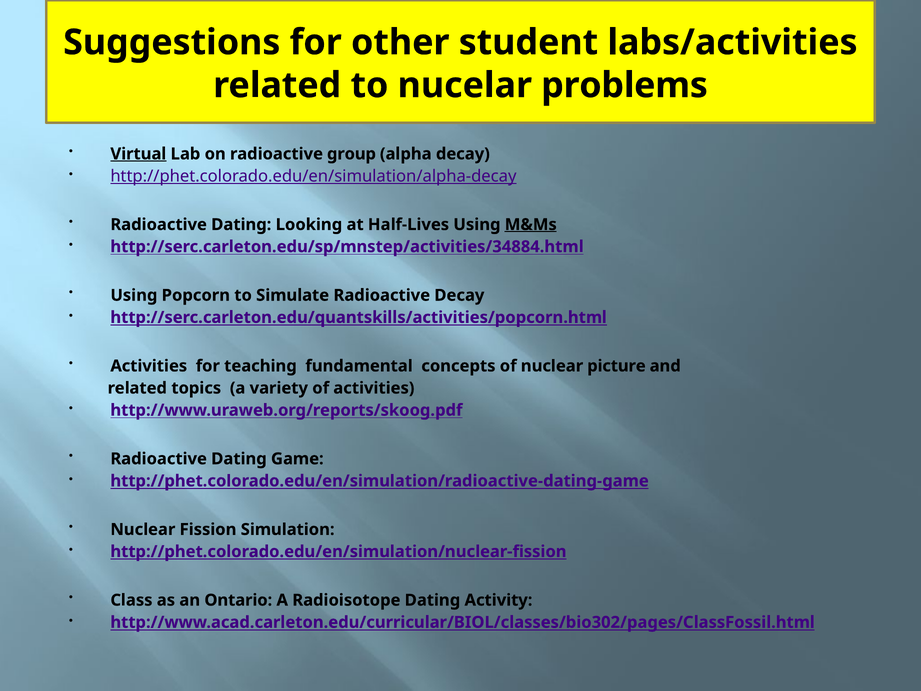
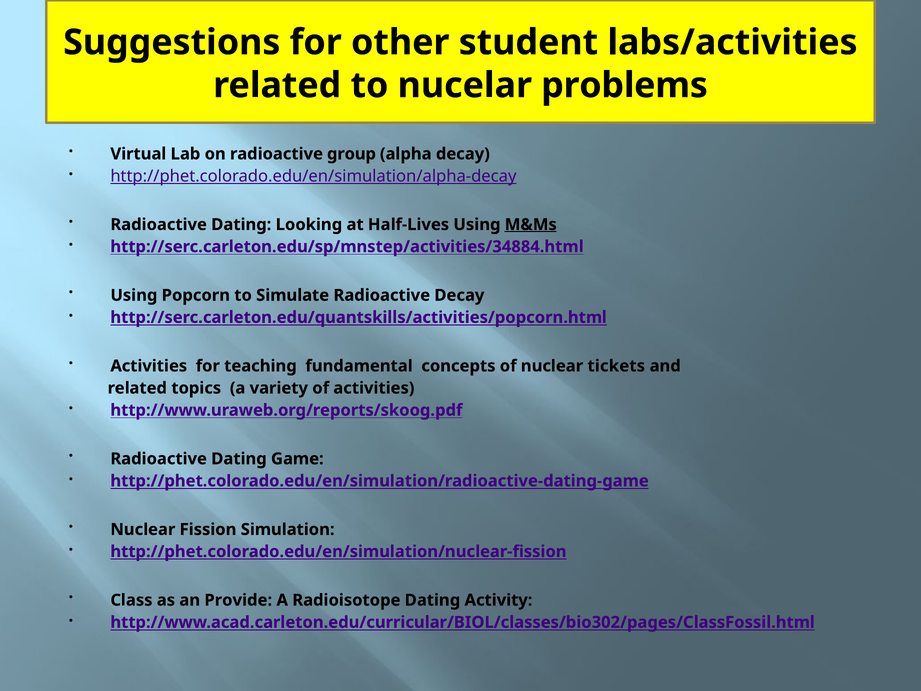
Virtual underline: present -> none
picture: picture -> tickets
Ontario: Ontario -> Provide
